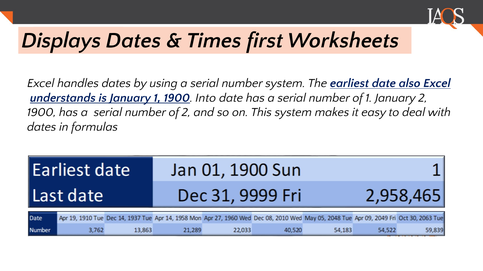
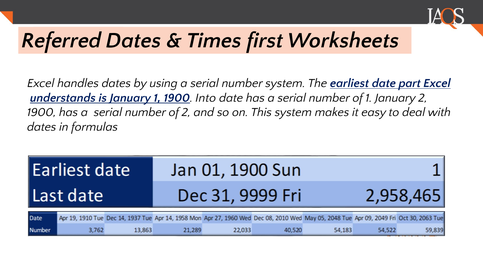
Displays: Displays -> Referred
also: also -> part
